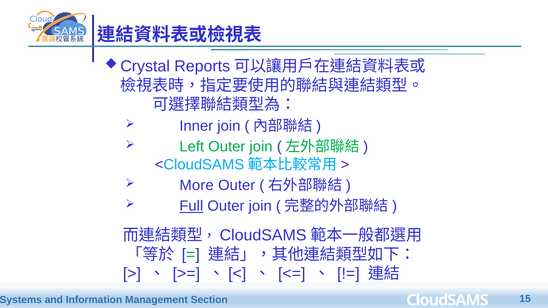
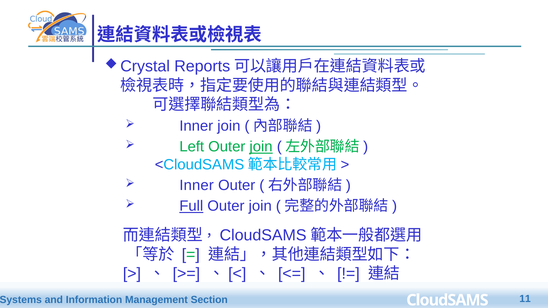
join at (261, 147) underline: none -> present
More at (197, 185): More -> Inner
15: 15 -> 11
